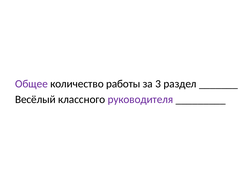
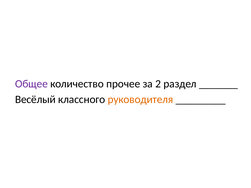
работы: работы -> прочее
3: 3 -> 2
руководителя colour: purple -> orange
